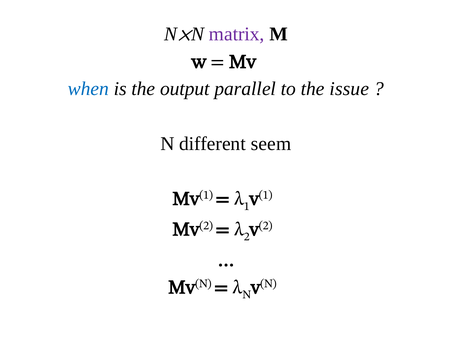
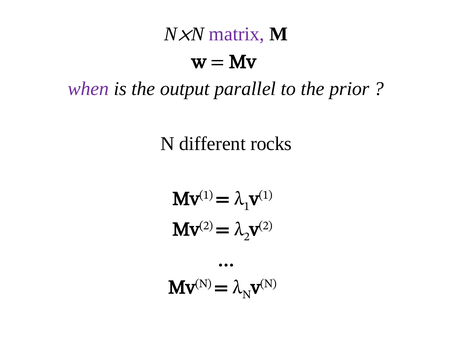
when colour: blue -> purple
issue: issue -> prior
seem: seem -> rocks
